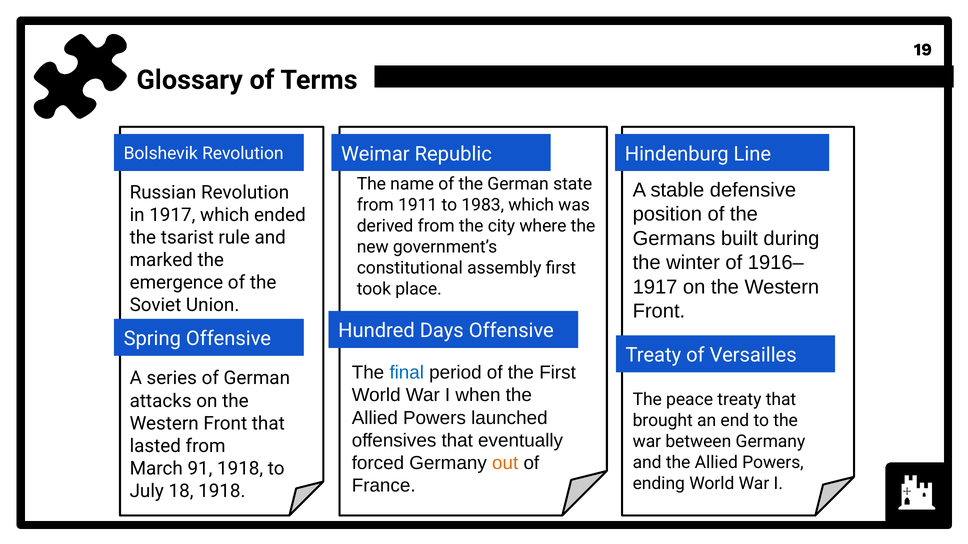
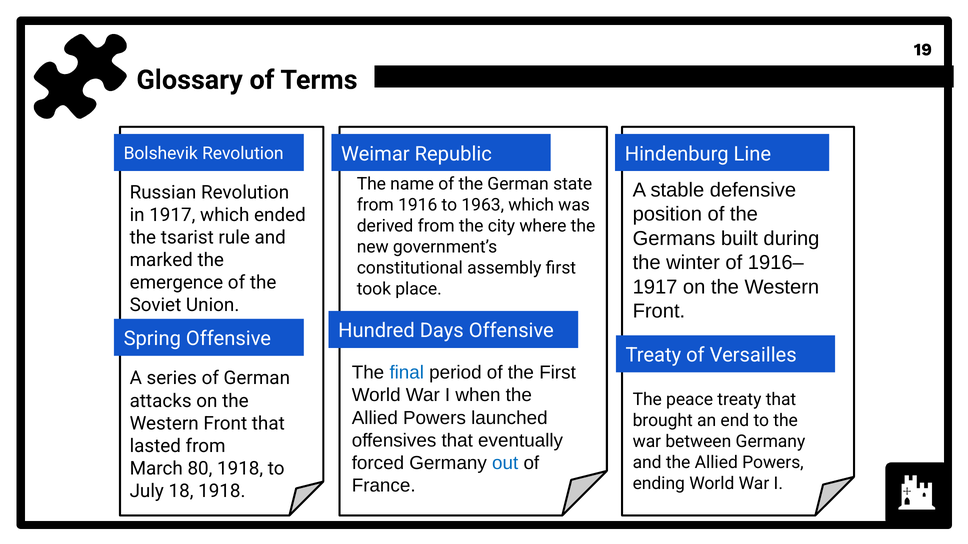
1911: 1911 -> 1916
1983: 1983 -> 1963
out colour: orange -> blue
91: 91 -> 80
